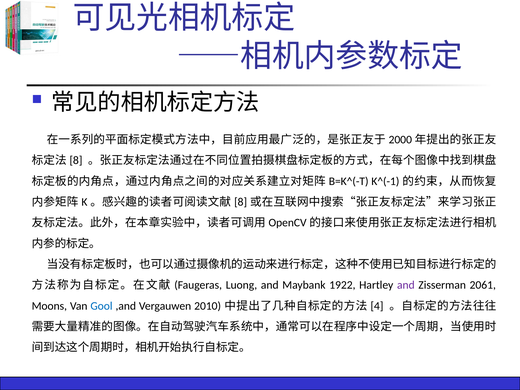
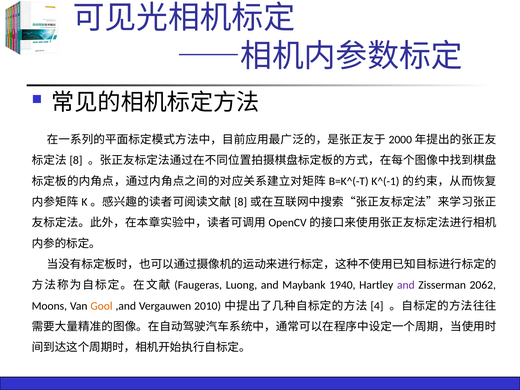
1922: 1922 -> 1940
2061: 2061 -> 2062
Gool colour: blue -> orange
